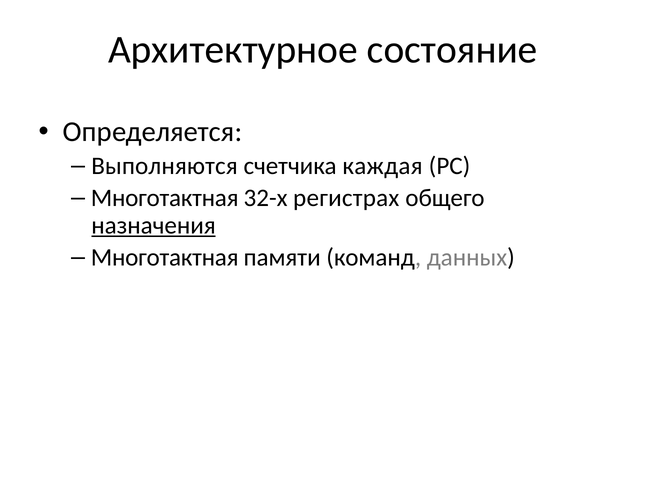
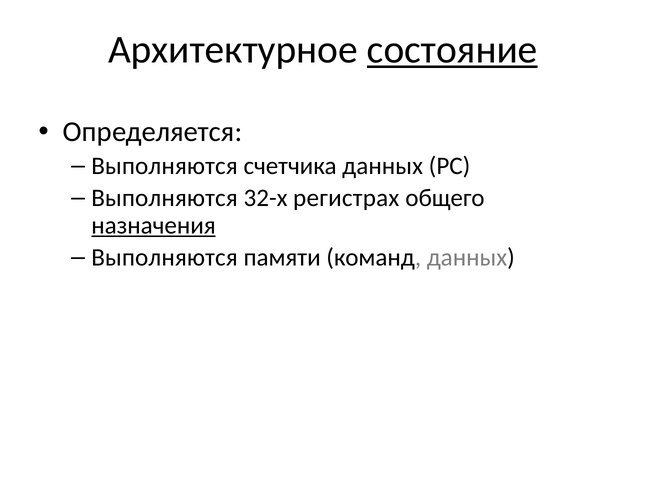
состояние underline: none -> present
счетчика каждая: каждая -> данных
Многотактная at (165, 198): Многотактная -> Выполняются
Многотактная at (165, 257): Многотактная -> Выполняются
